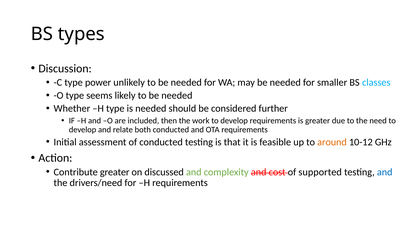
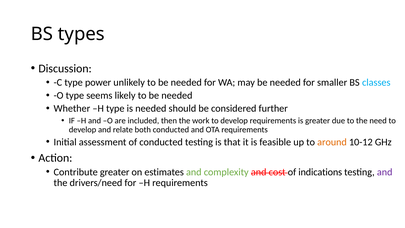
discussed: discussed -> estimates
supported: supported -> indications
and at (385, 172) colour: blue -> purple
